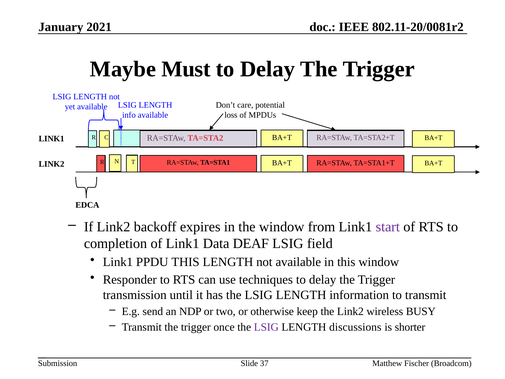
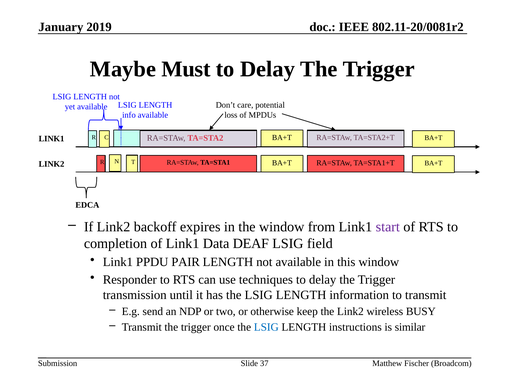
2021: 2021 -> 2019
PPDU THIS: THIS -> PAIR
LSIG at (266, 327) colour: purple -> blue
discussions: discussions -> instructions
shorter: shorter -> similar
